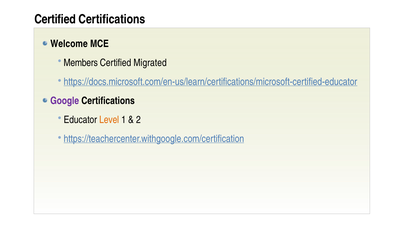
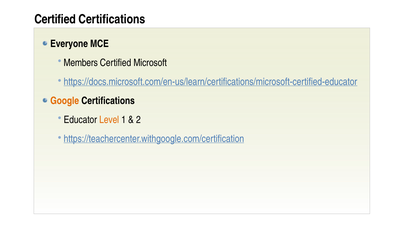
Welcome: Welcome -> Everyone
Migrated: Migrated -> Microsoft
Google colour: purple -> orange
